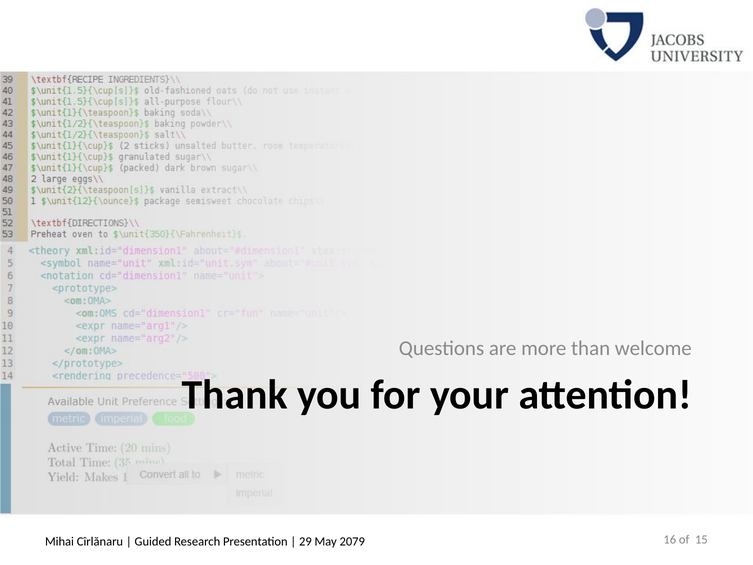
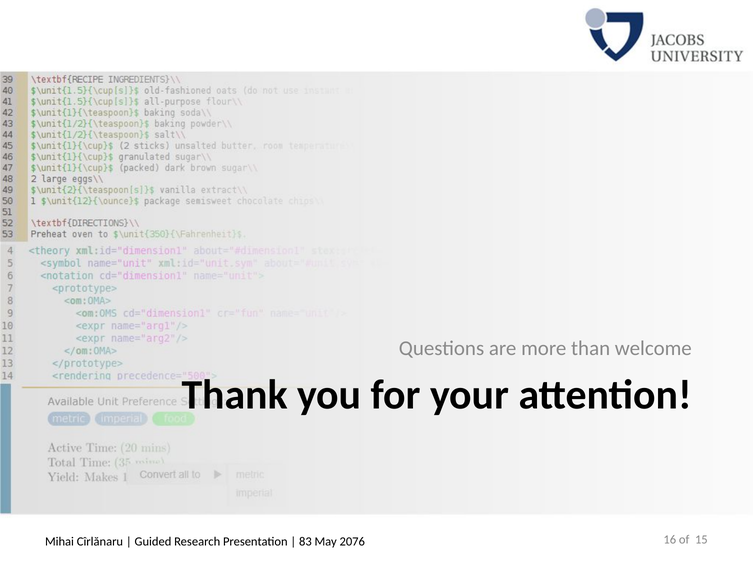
29: 29 -> 83
2079: 2079 -> 2076
